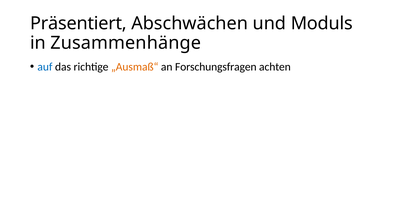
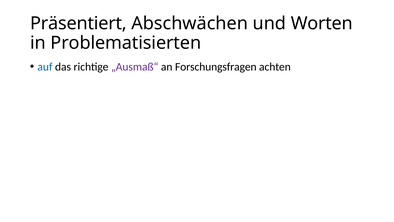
Moduls: Moduls -> Worten
Zusammenhänge: Zusammenhänge -> Problematisierten
„Ausmaß“ colour: orange -> purple
